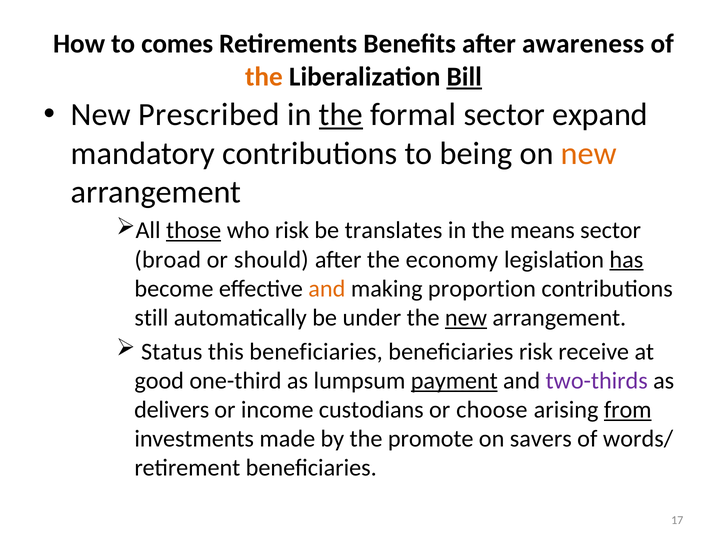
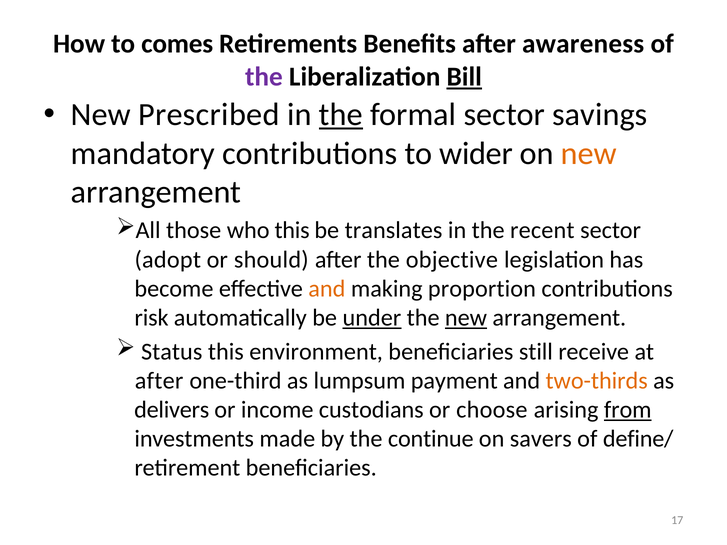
the at (264, 77) colour: orange -> purple
expand: expand -> savings
being: being -> wider
those underline: present -> none
who risk: risk -> this
means: means -> recent
broad: broad -> adopt
economy: economy -> objective
has underline: present -> none
still: still -> risk
under underline: none -> present
this beneficiaries: beneficiaries -> environment
beneficiaries risk: risk -> still
good at (159, 381): good -> after
payment underline: present -> none
two-thirds colour: purple -> orange
promote: promote -> continue
words/: words/ -> define/
